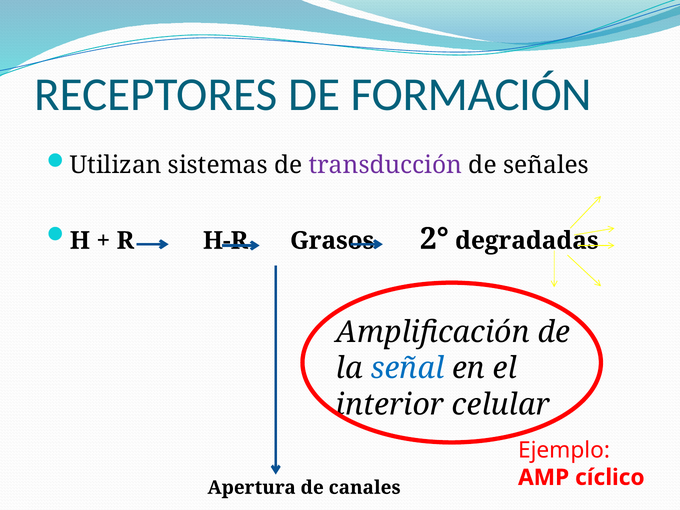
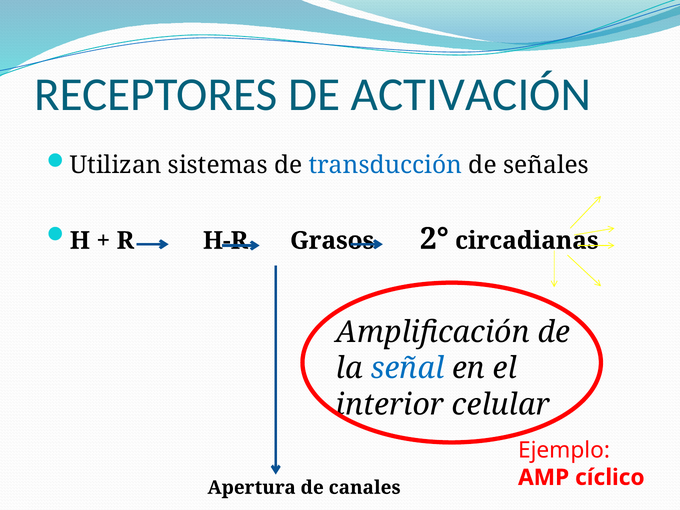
FORMACIÓN: FORMACIÓN -> ACTIVACIÓN
transducción colour: purple -> blue
degradadas: degradadas -> circadianas
